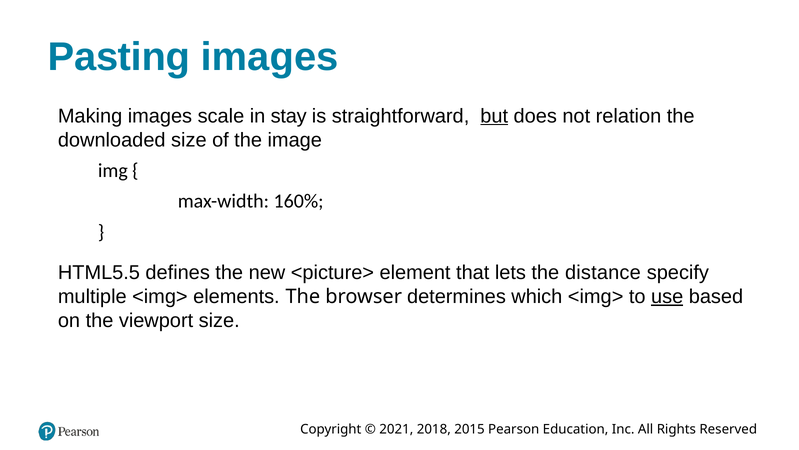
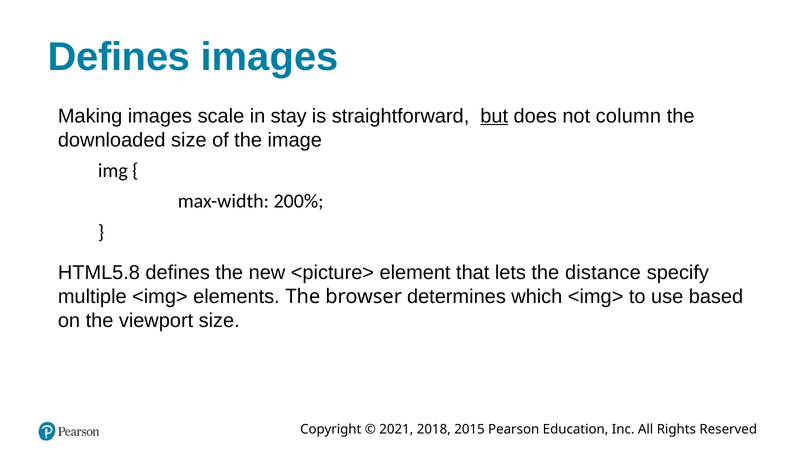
Pasting at (119, 57): Pasting -> Defines
relation: relation -> column
160%: 160% -> 200%
HTML5.5: HTML5.5 -> HTML5.8
use underline: present -> none
